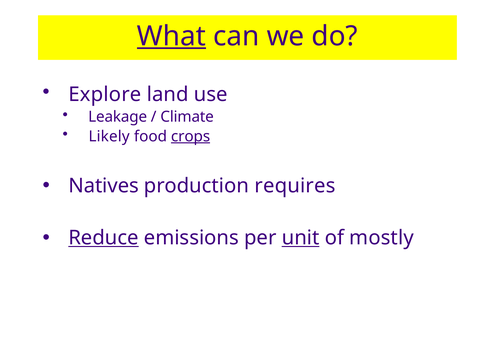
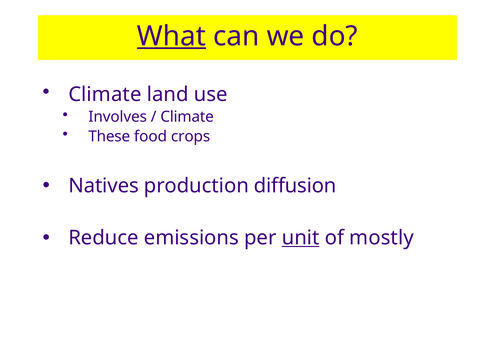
Explore at (105, 95): Explore -> Climate
Leakage: Leakage -> Involves
Likely: Likely -> These
crops underline: present -> none
requires: requires -> diffusion
Reduce underline: present -> none
